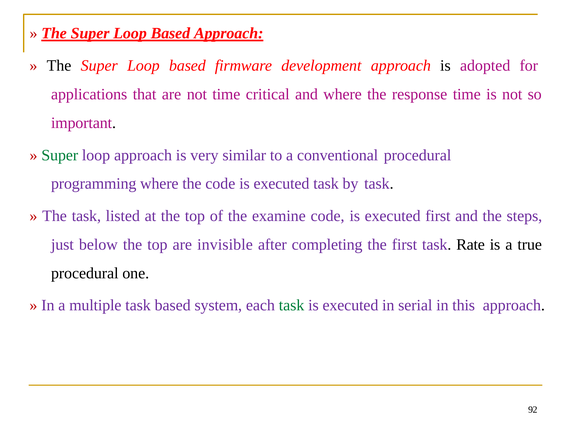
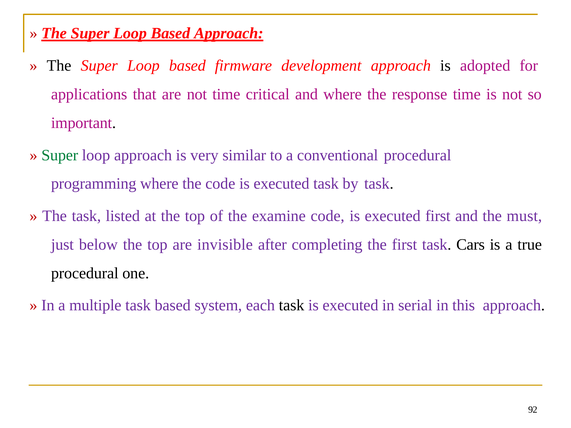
steps: steps -> must
Rate: Rate -> Cars
task at (292, 306) colour: green -> black
